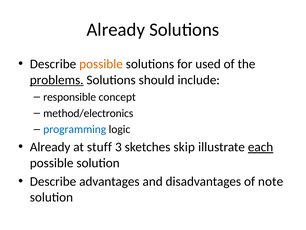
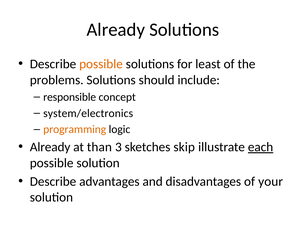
used: used -> least
problems underline: present -> none
method/electronics: method/electronics -> system/electronics
programming colour: blue -> orange
stuff: stuff -> than
note: note -> your
